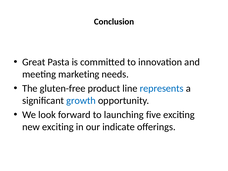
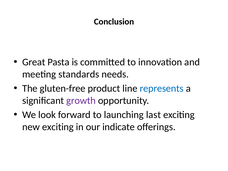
marketing: marketing -> standards
growth colour: blue -> purple
five: five -> last
